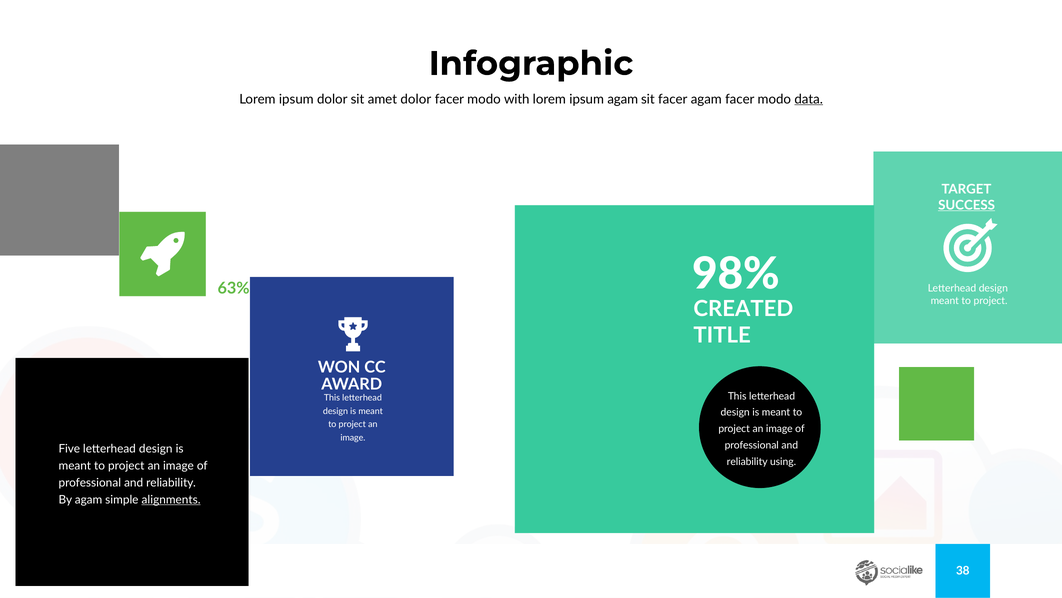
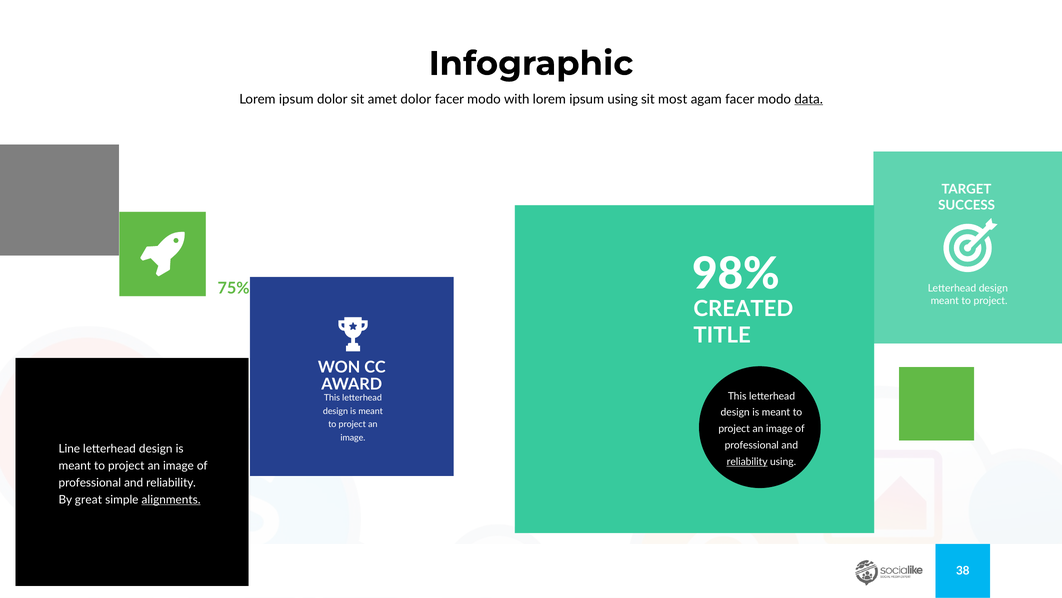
ipsum agam: agam -> using
sit facer: facer -> most
SUCCESS underline: present -> none
63%: 63% -> 75%
Five: Five -> Line
reliability at (747, 461) underline: none -> present
By agam: agam -> great
